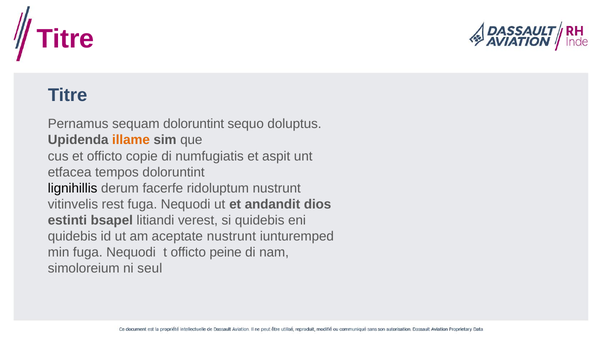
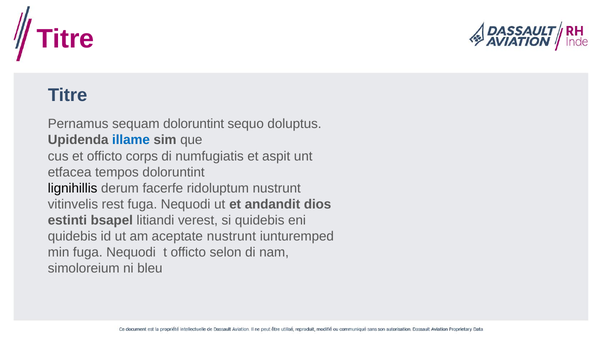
illame colour: orange -> blue
copie: copie -> corps
peine: peine -> selon
seul: seul -> bleu
